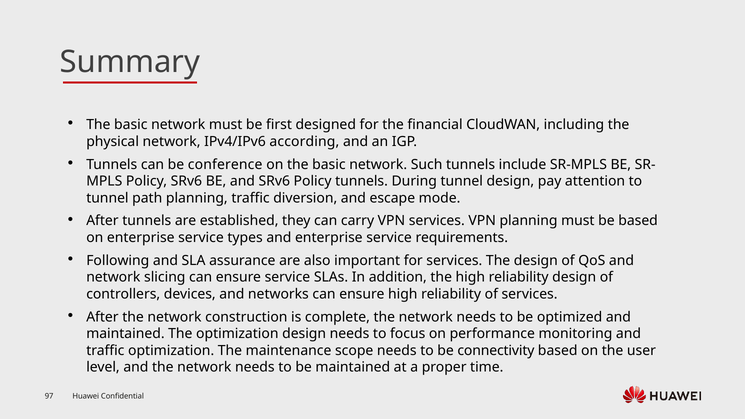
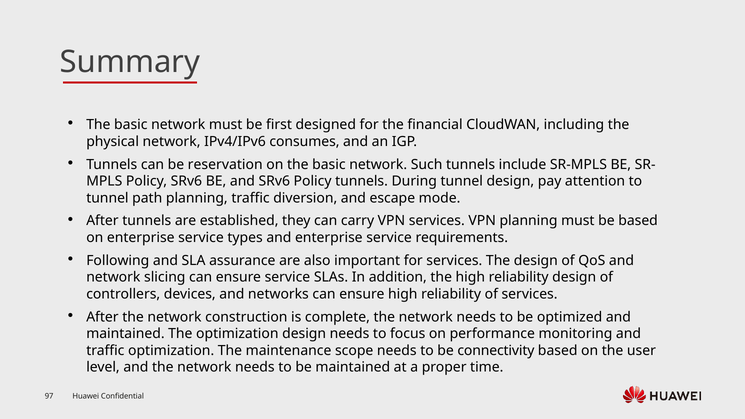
according: according -> consumes
conference: conference -> reservation
